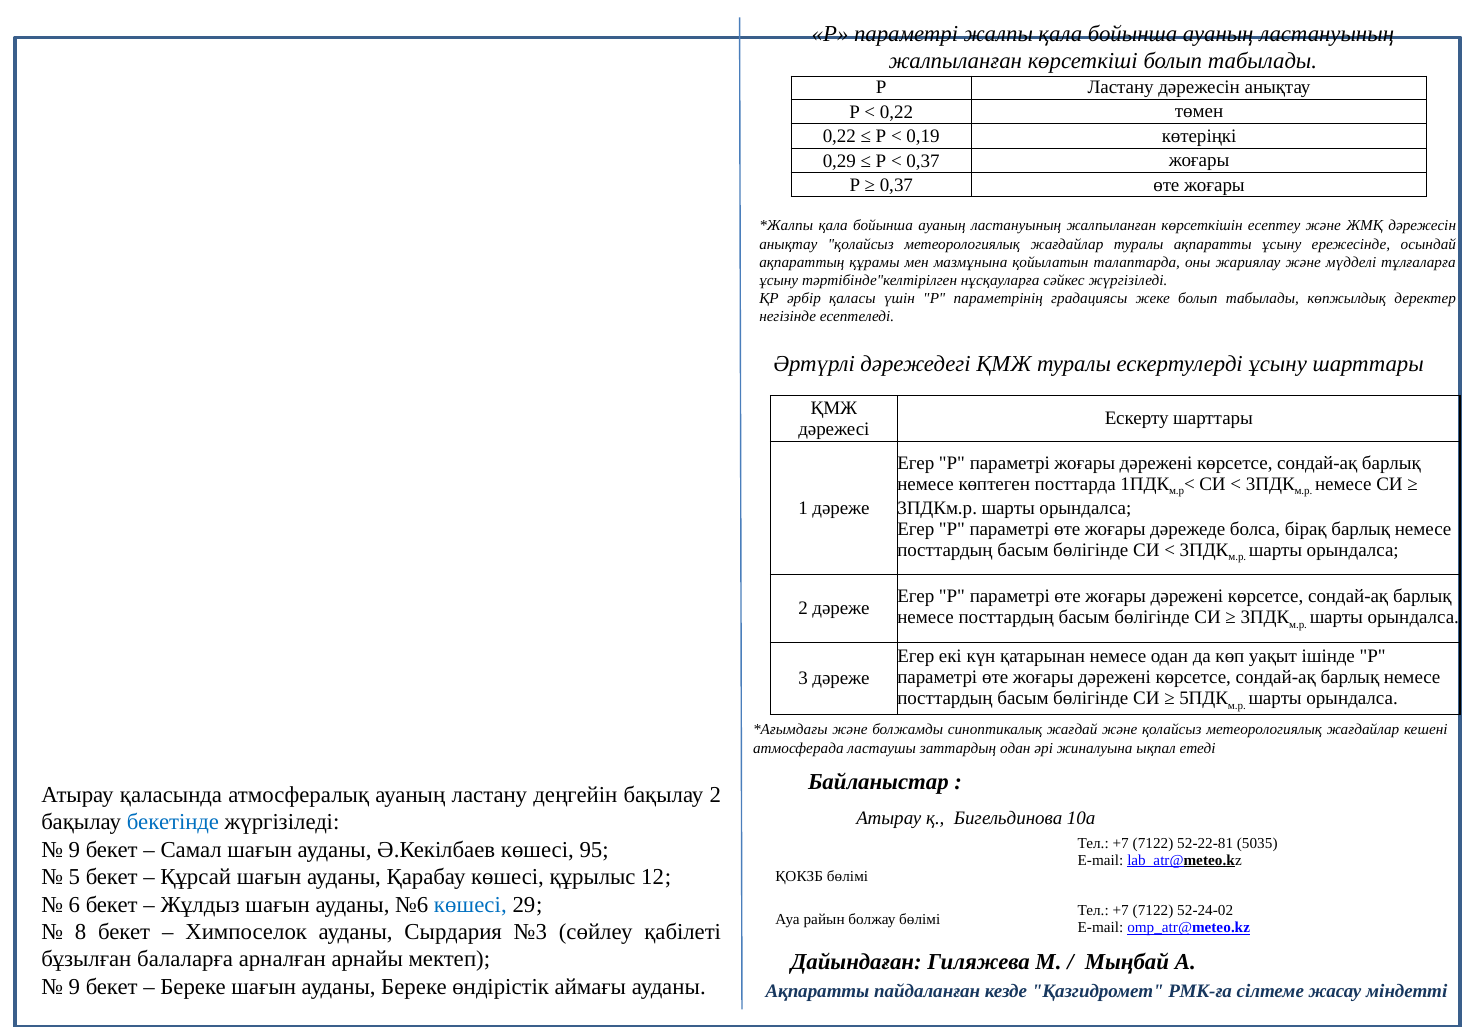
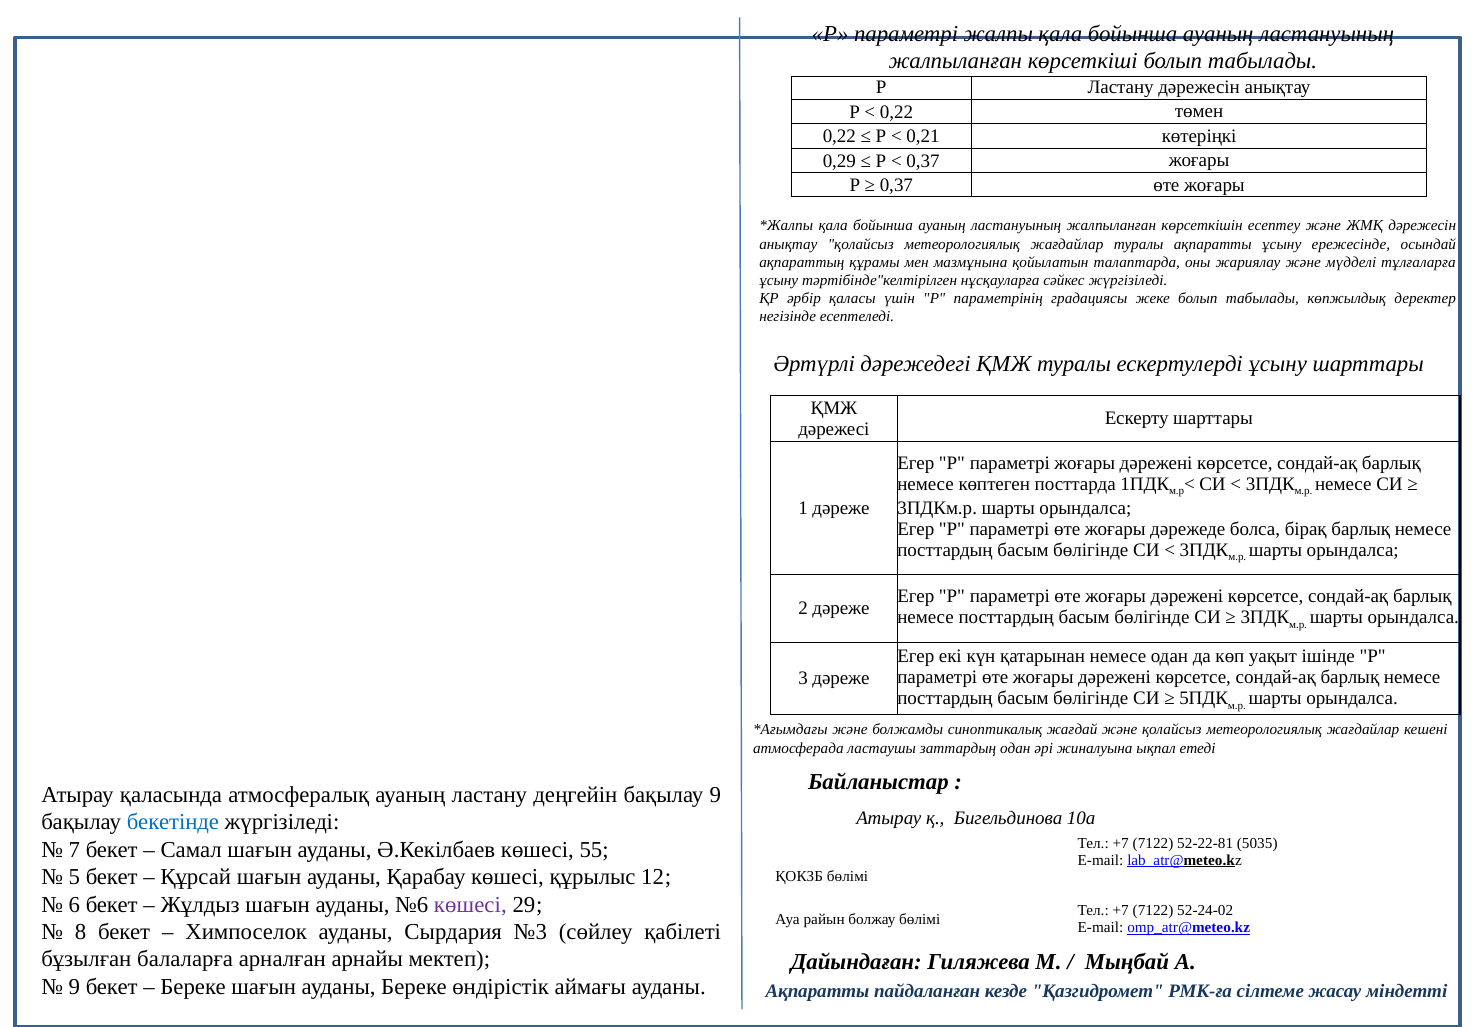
0,19: 0,19 -> 0,21
бақылау 2: 2 -> 9
9 at (74, 850): 9 -> 7
95: 95 -> 55
көшесі at (470, 905) colour: blue -> purple
